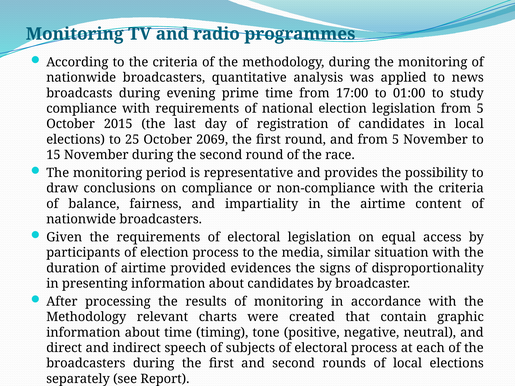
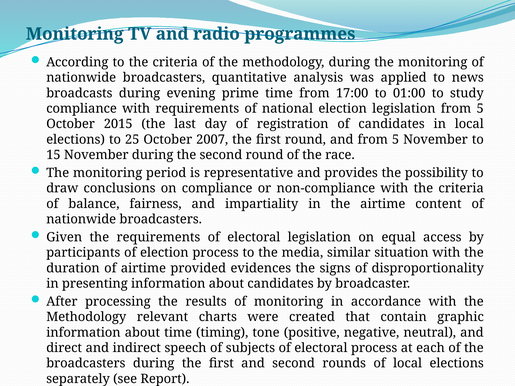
2069: 2069 -> 2007
